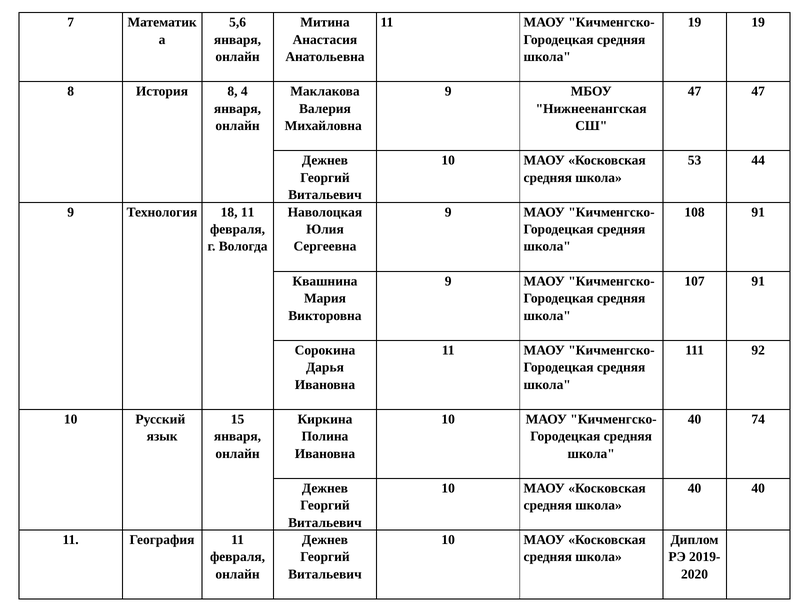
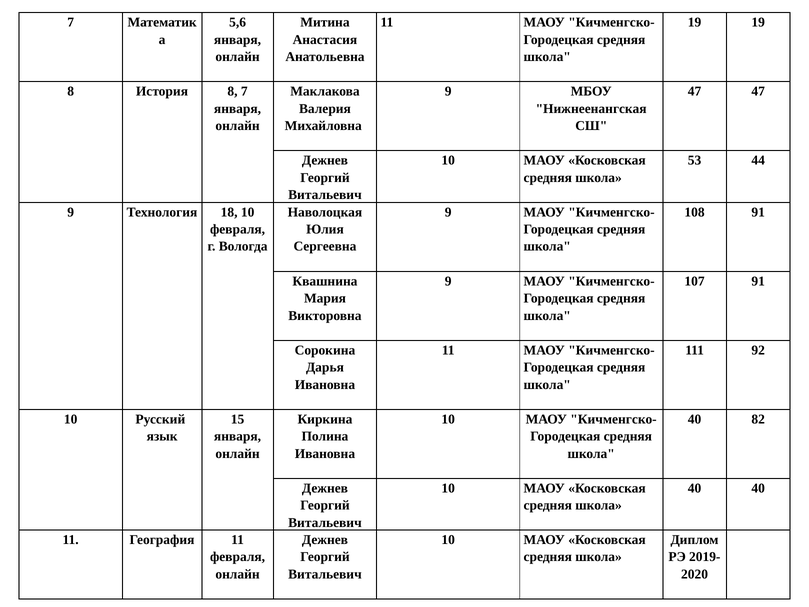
8 4: 4 -> 7
18 11: 11 -> 10
74: 74 -> 82
